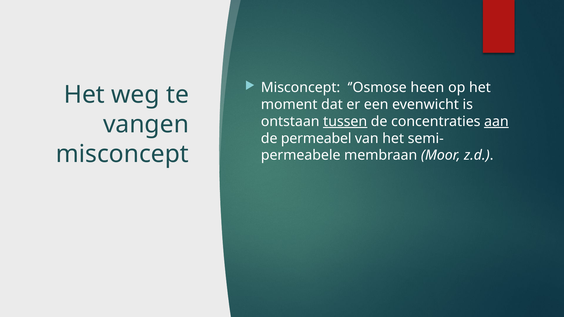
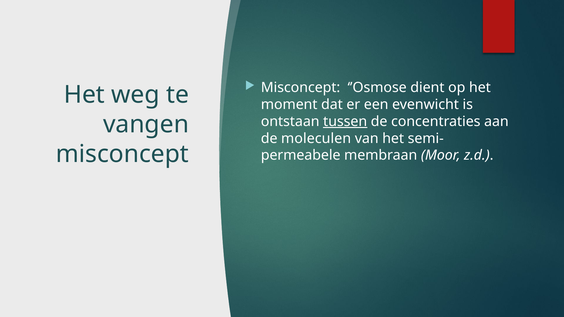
heen: heen -> dient
aan underline: present -> none
permeabel: permeabel -> moleculen
